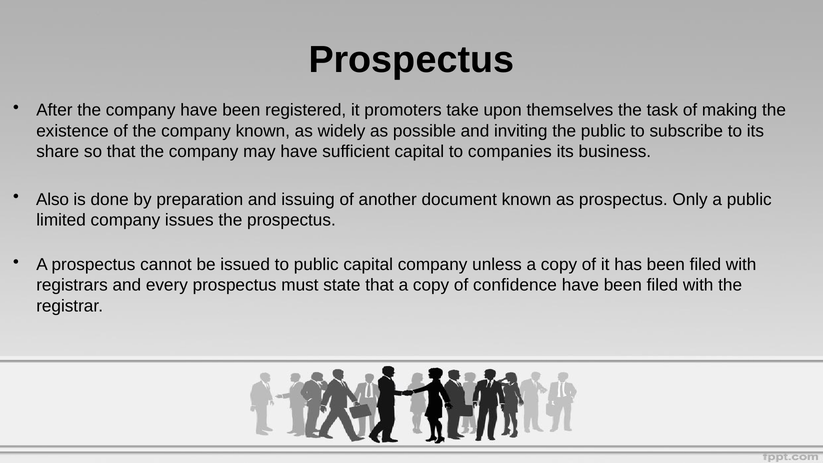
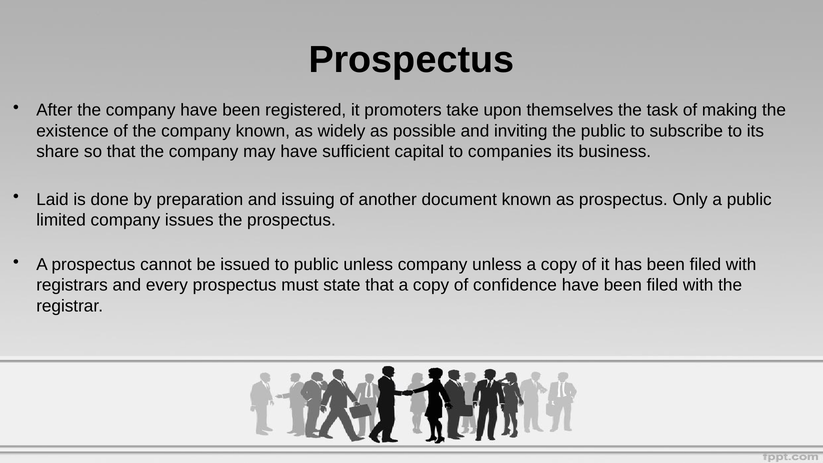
Also: Also -> Laid
public capital: capital -> unless
